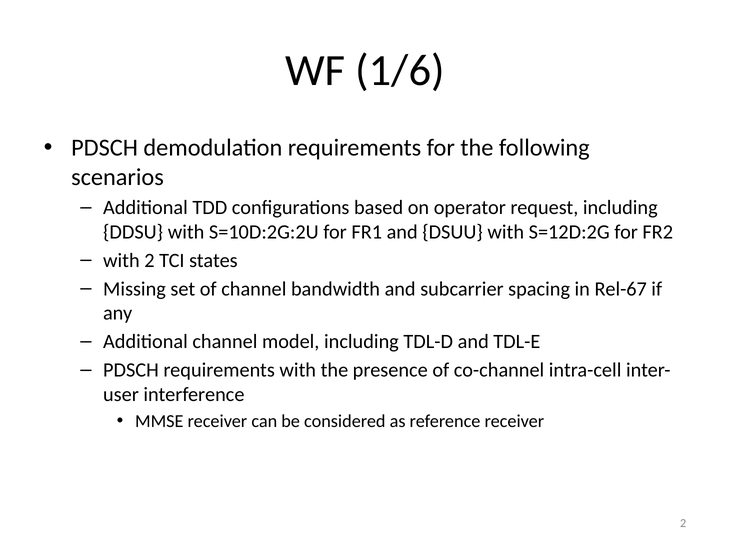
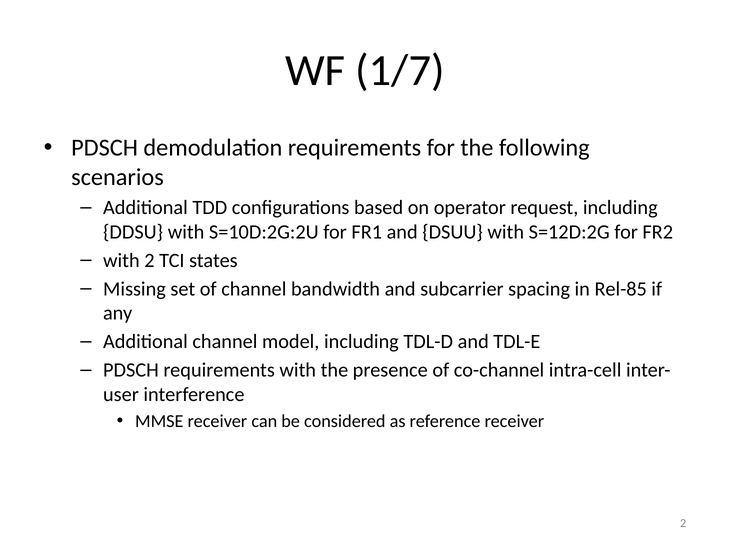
1/6: 1/6 -> 1/7
Rel-67: Rel-67 -> Rel-85
